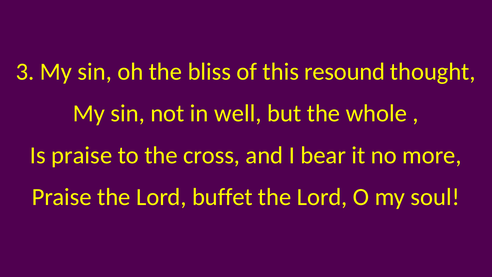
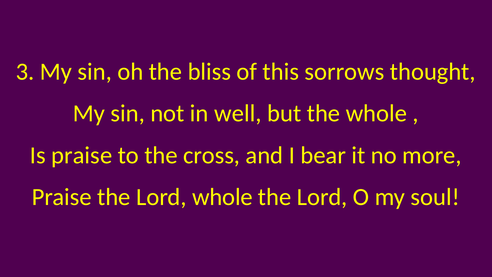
resound: resound -> sorrows
Lord buffet: buffet -> whole
